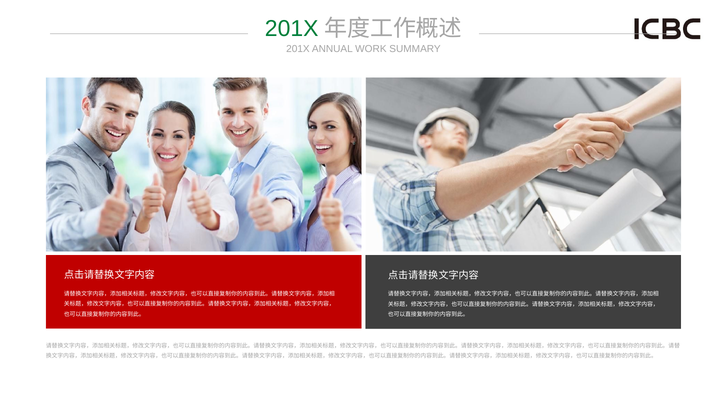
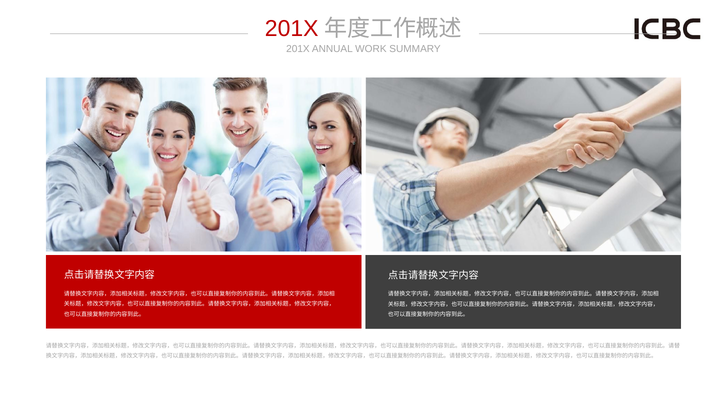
201X at (292, 29) colour: green -> red
